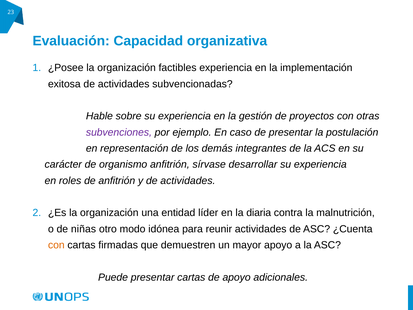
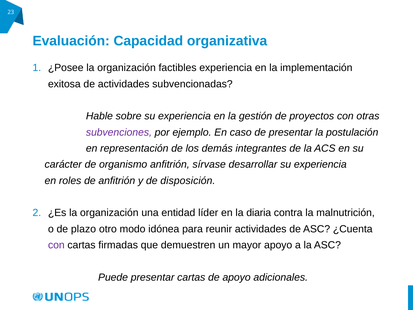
y de actividades: actividades -> disposición
niñas: niñas -> plazo
con at (56, 245) colour: orange -> purple
